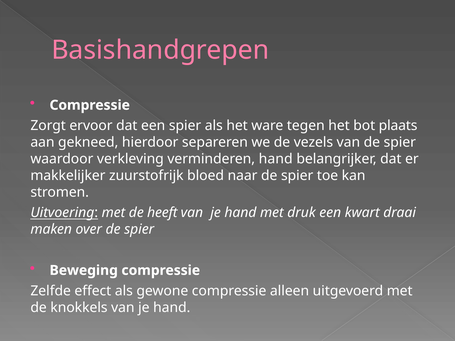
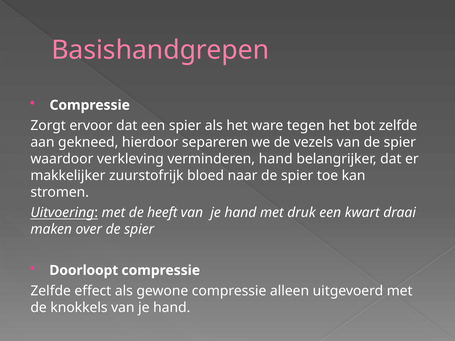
bot plaats: plaats -> zelfde
Beweging: Beweging -> Doorloopt
